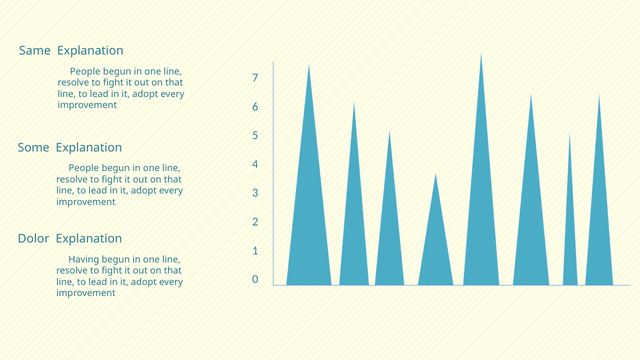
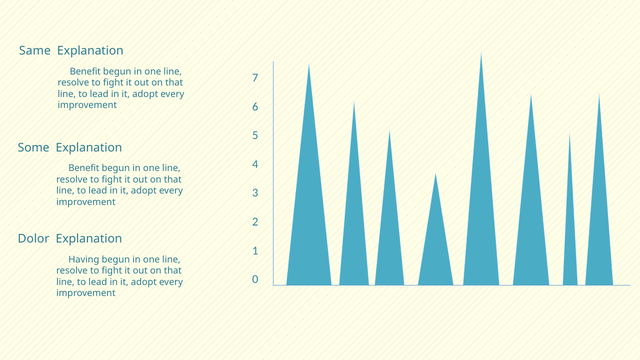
People at (85, 72): People -> Benefit
People at (84, 168): People -> Benefit
